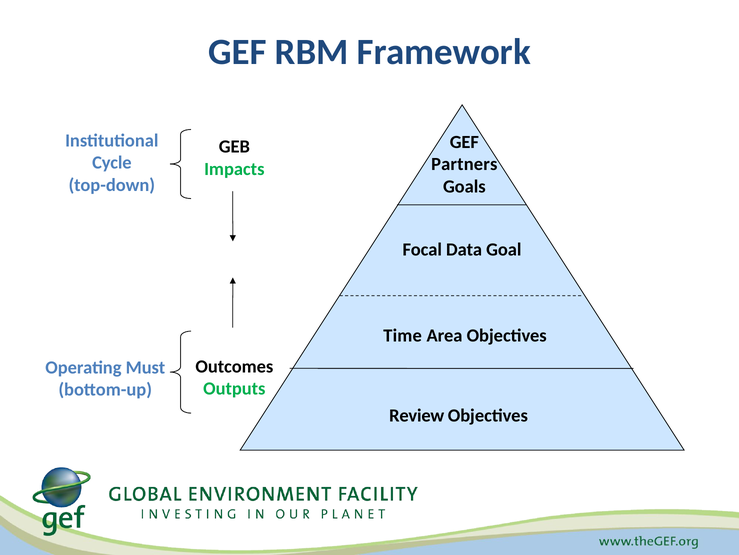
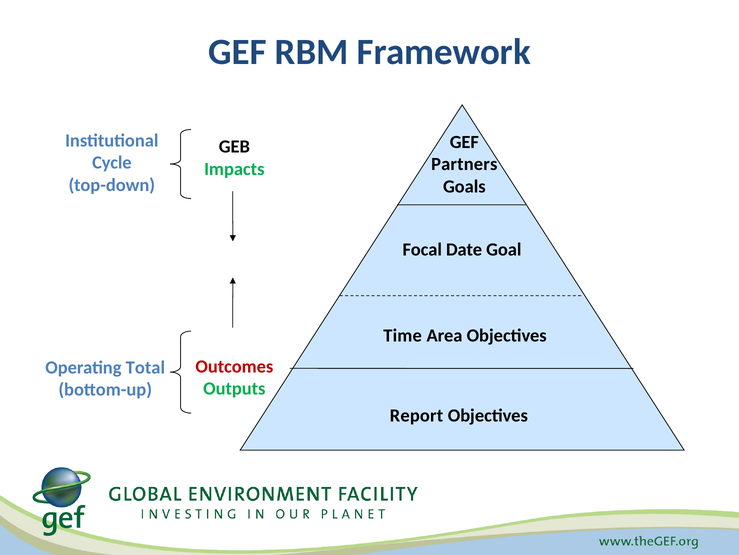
Data: Data -> Date
Outcomes colour: black -> red
Must: Must -> Total
Review: Review -> Report
